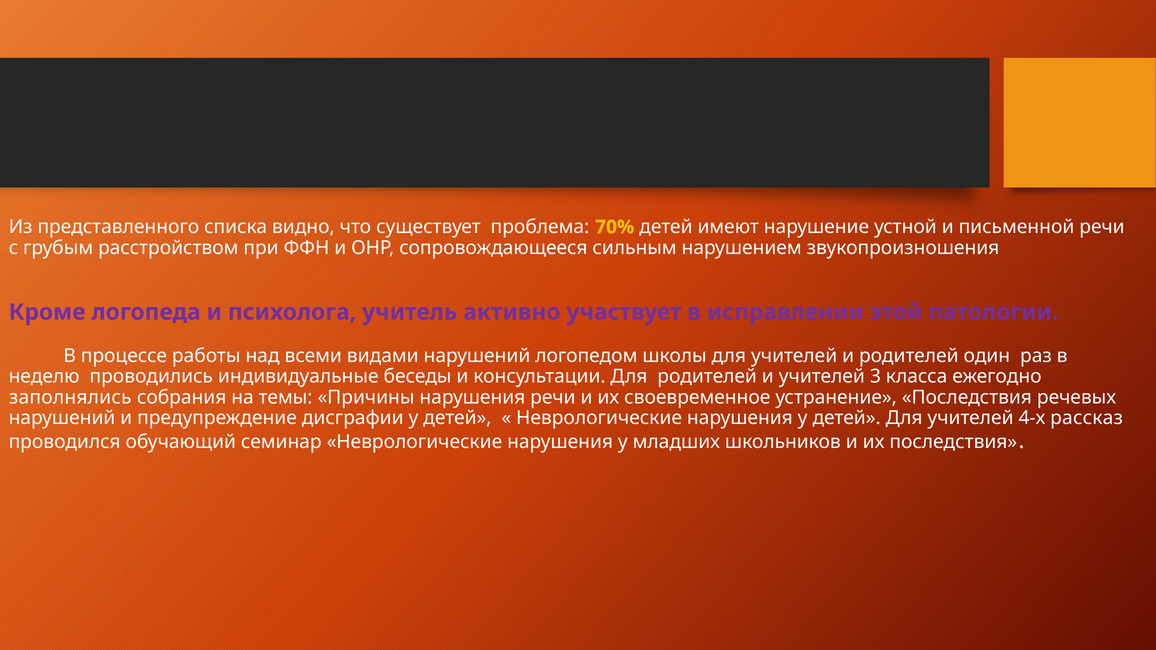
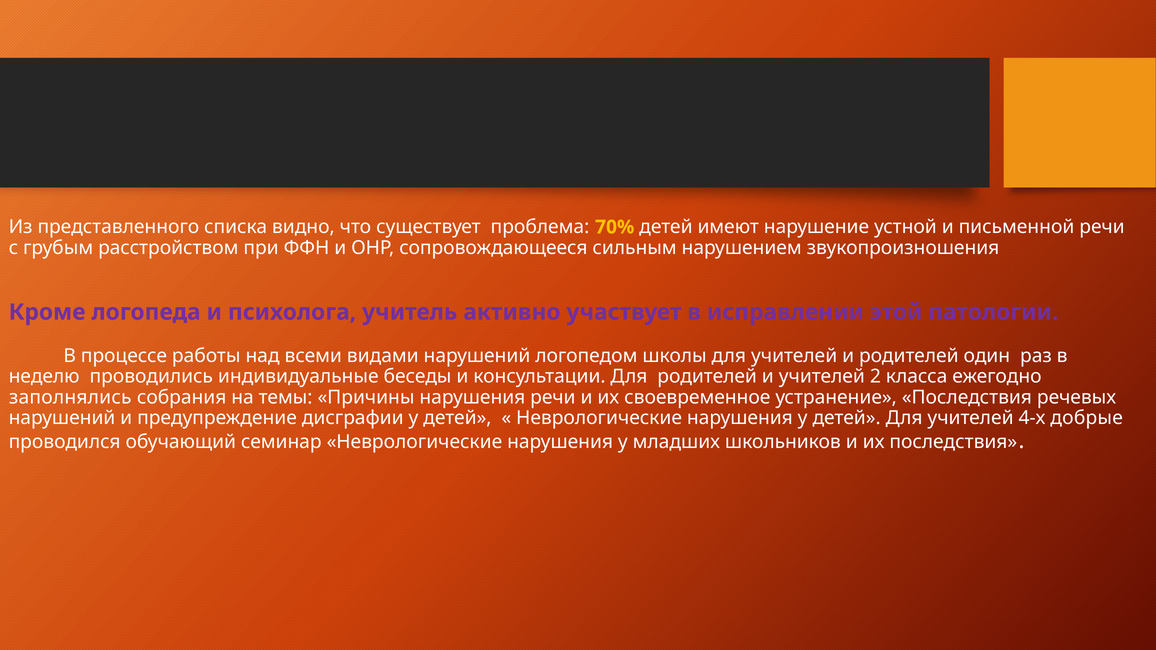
3: 3 -> 2
рассказ: рассказ -> добрые
